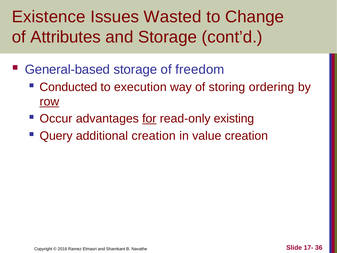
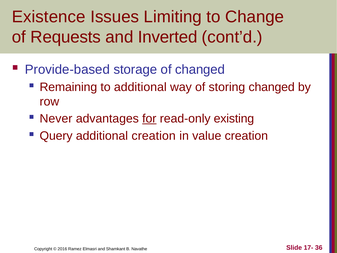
Wasted: Wasted -> Limiting
Attributes: Attributes -> Requests
and Storage: Storage -> Inverted
General-based: General-based -> Provide-based
of freedom: freedom -> changed
Conducted: Conducted -> Remaining
to execution: execution -> additional
storing ordering: ordering -> changed
row underline: present -> none
Occur: Occur -> Never
